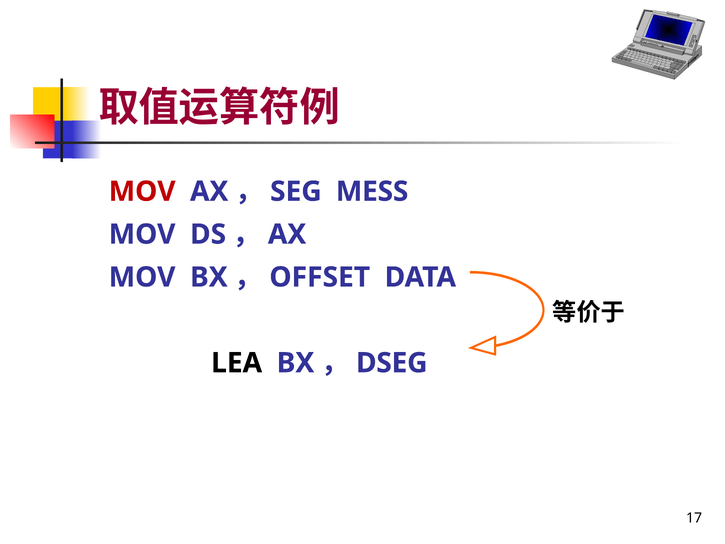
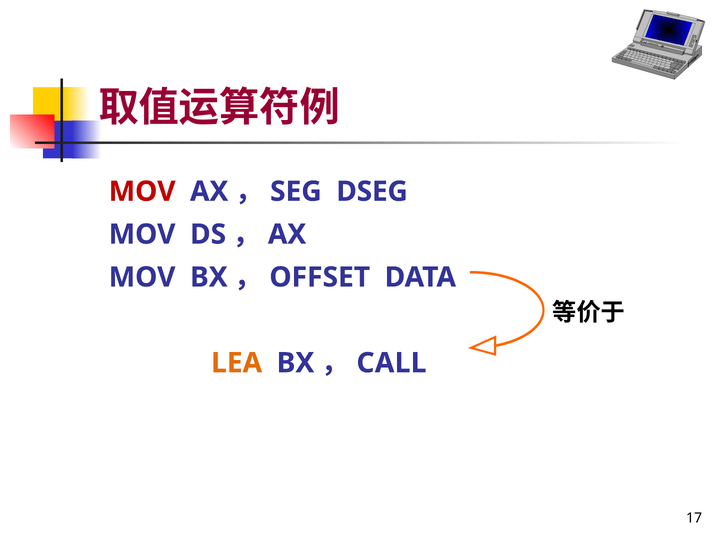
MESS: MESS -> DSEG
LEA colour: black -> orange
DSEG: DSEG -> CALL
